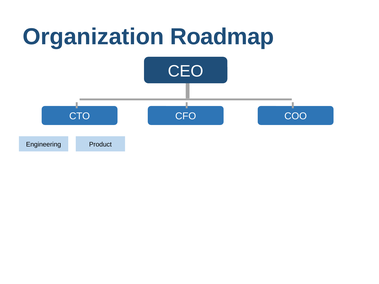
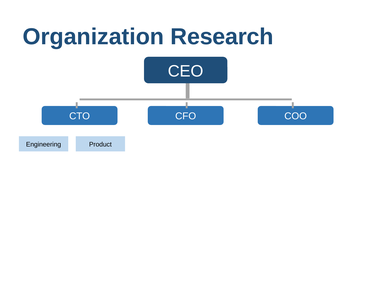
Roadmap: Roadmap -> Research
